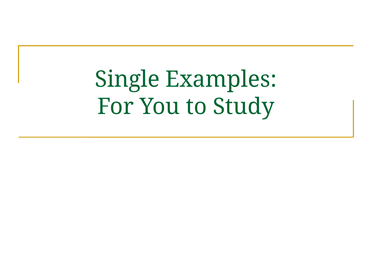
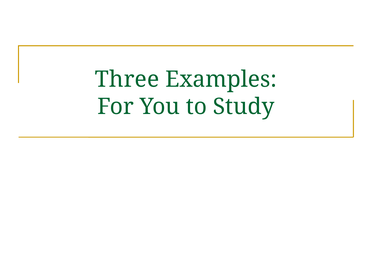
Single: Single -> Three
